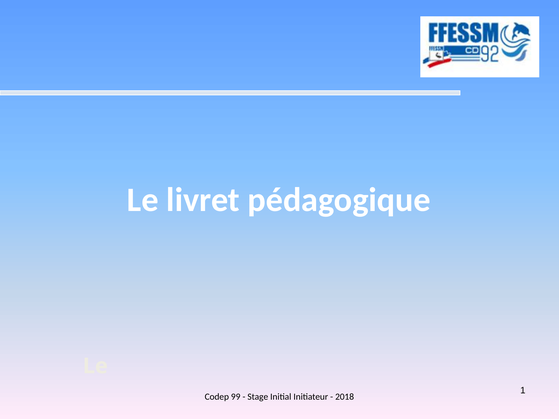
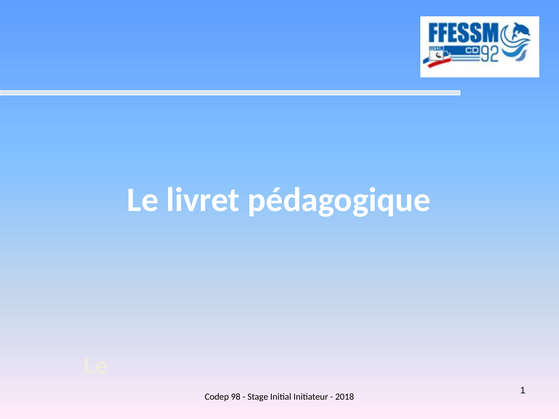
99: 99 -> 98
